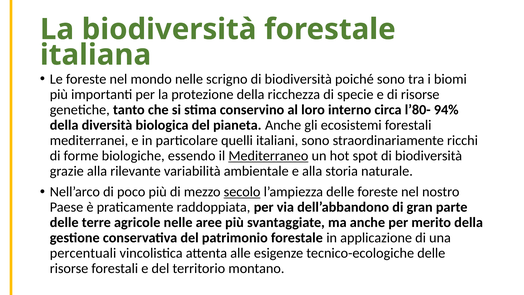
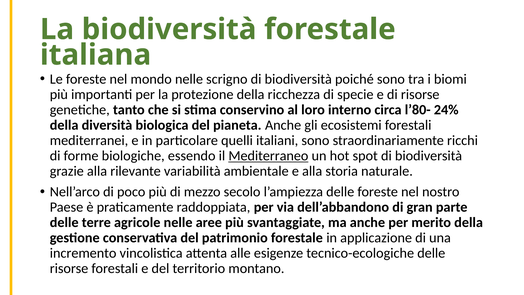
94%: 94% -> 24%
secolo underline: present -> none
percentuali: percentuali -> incremento
